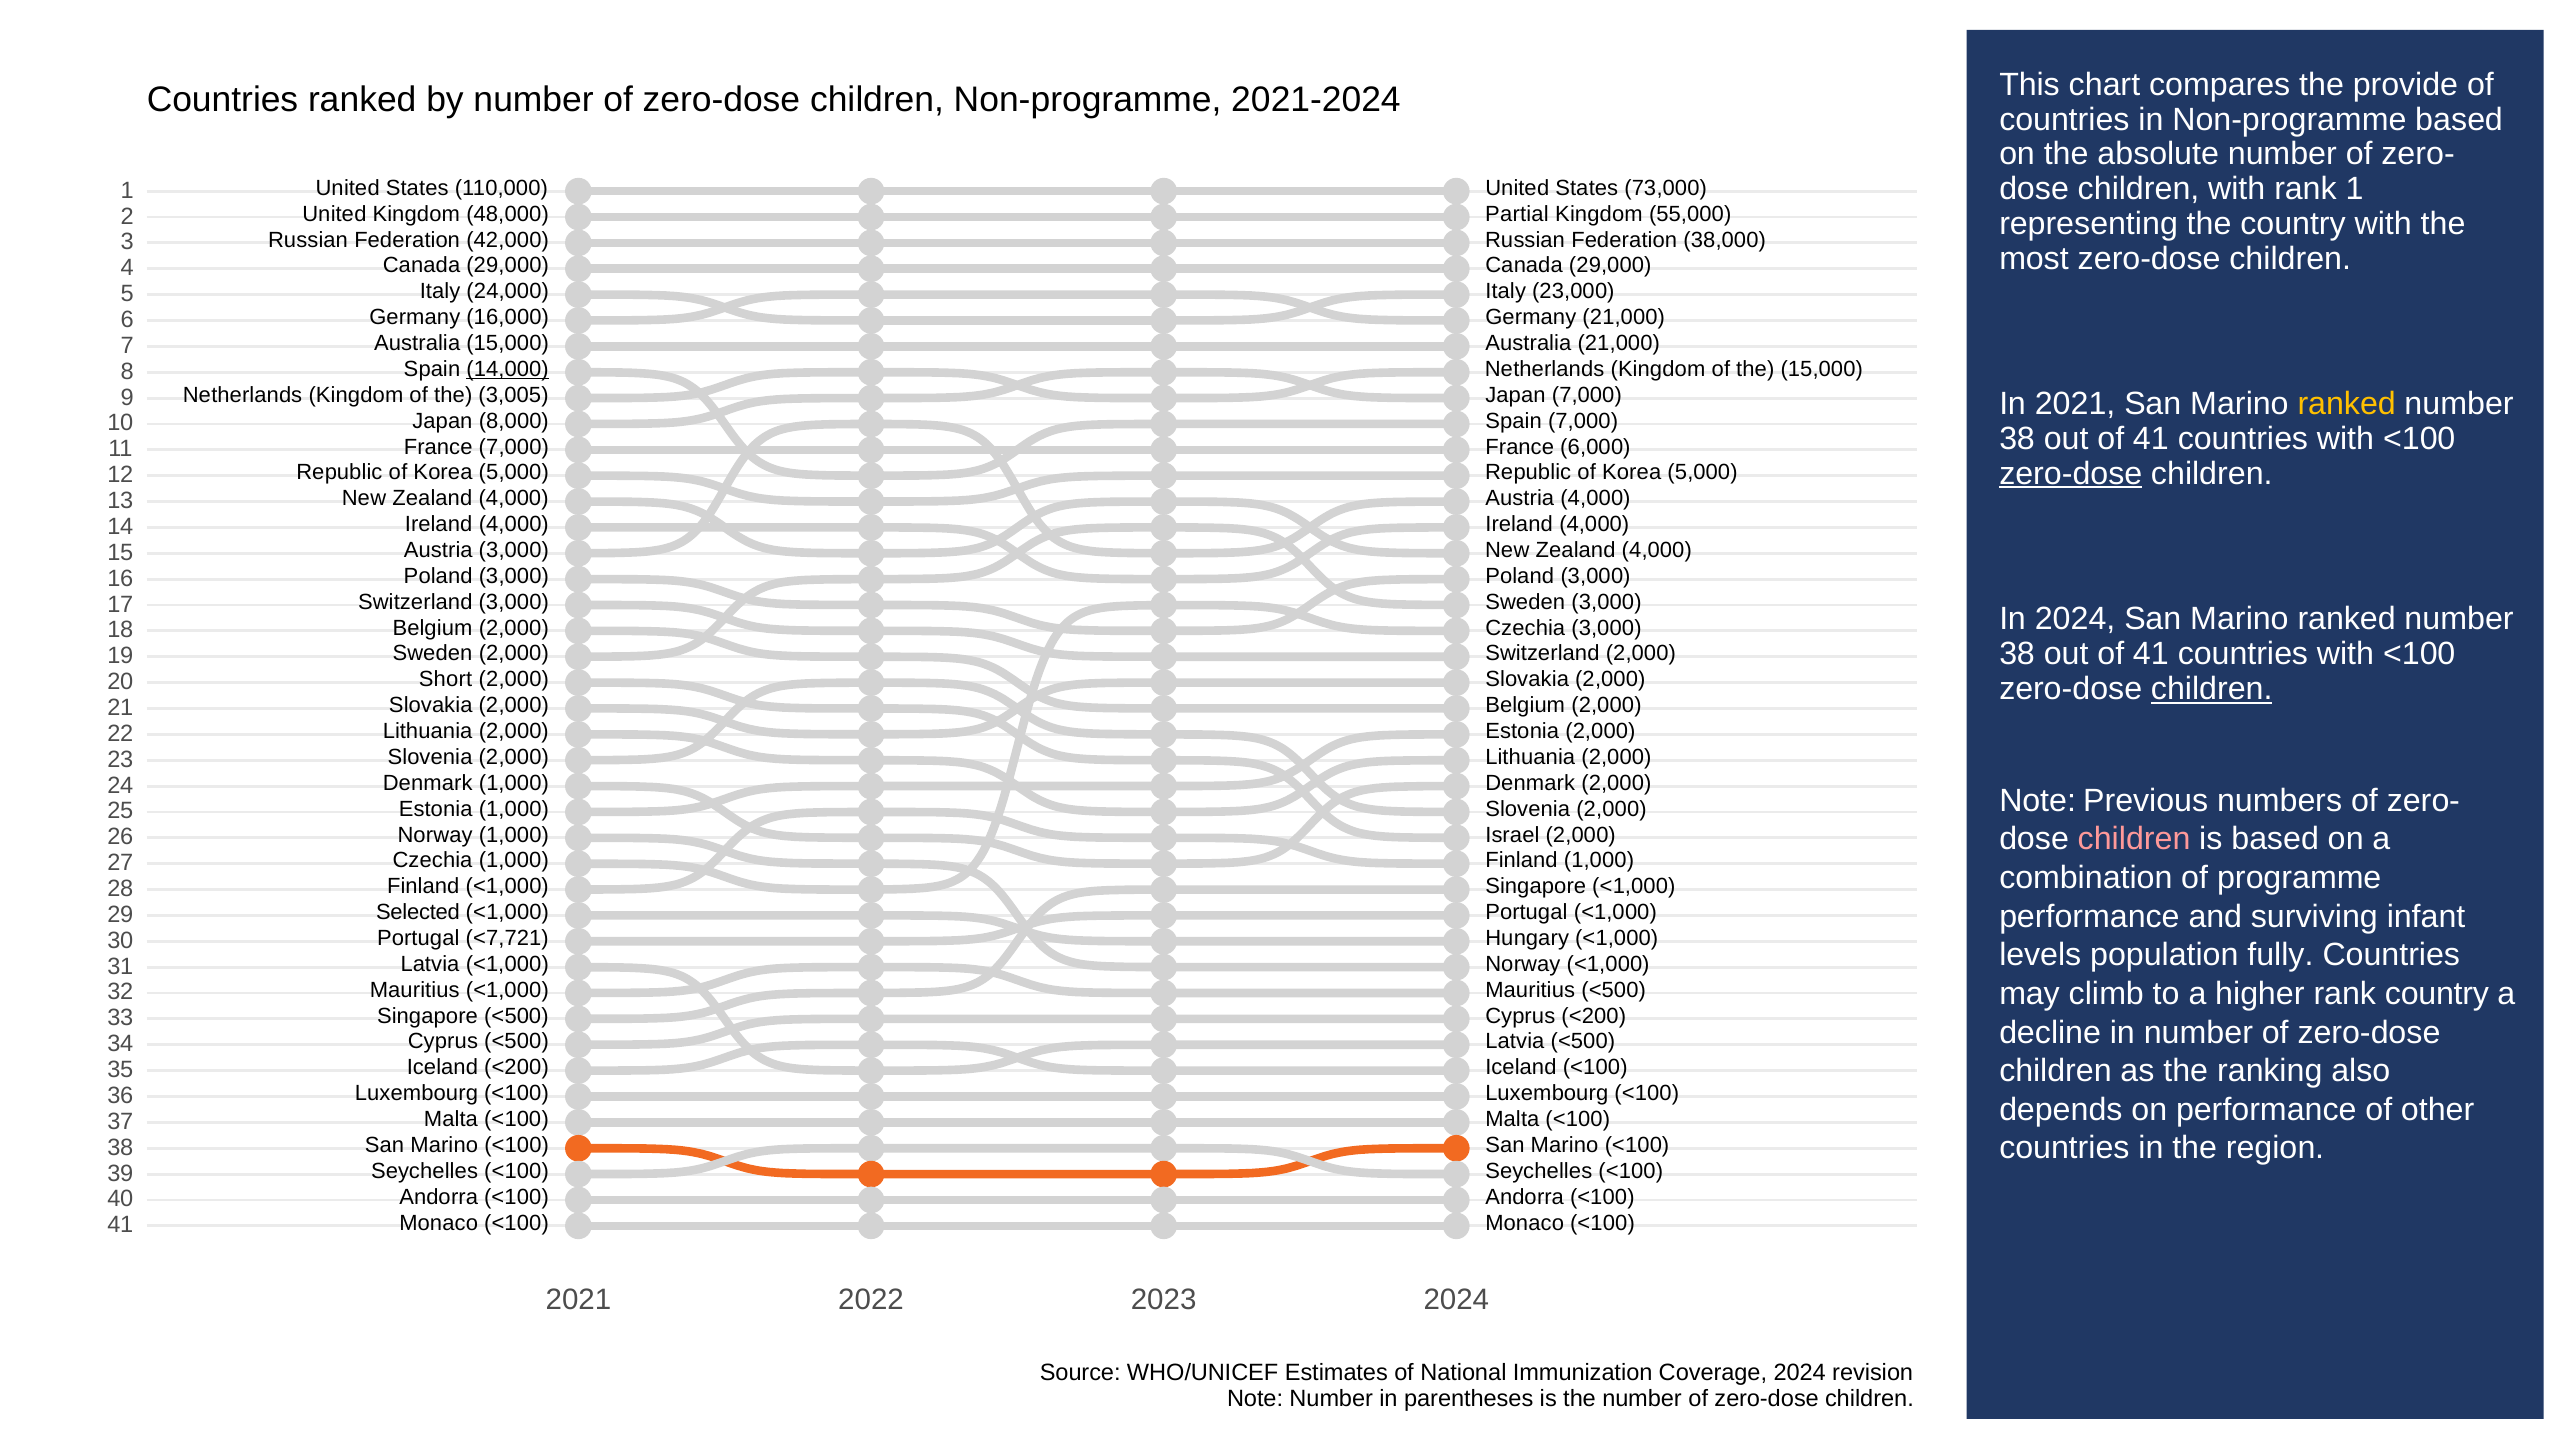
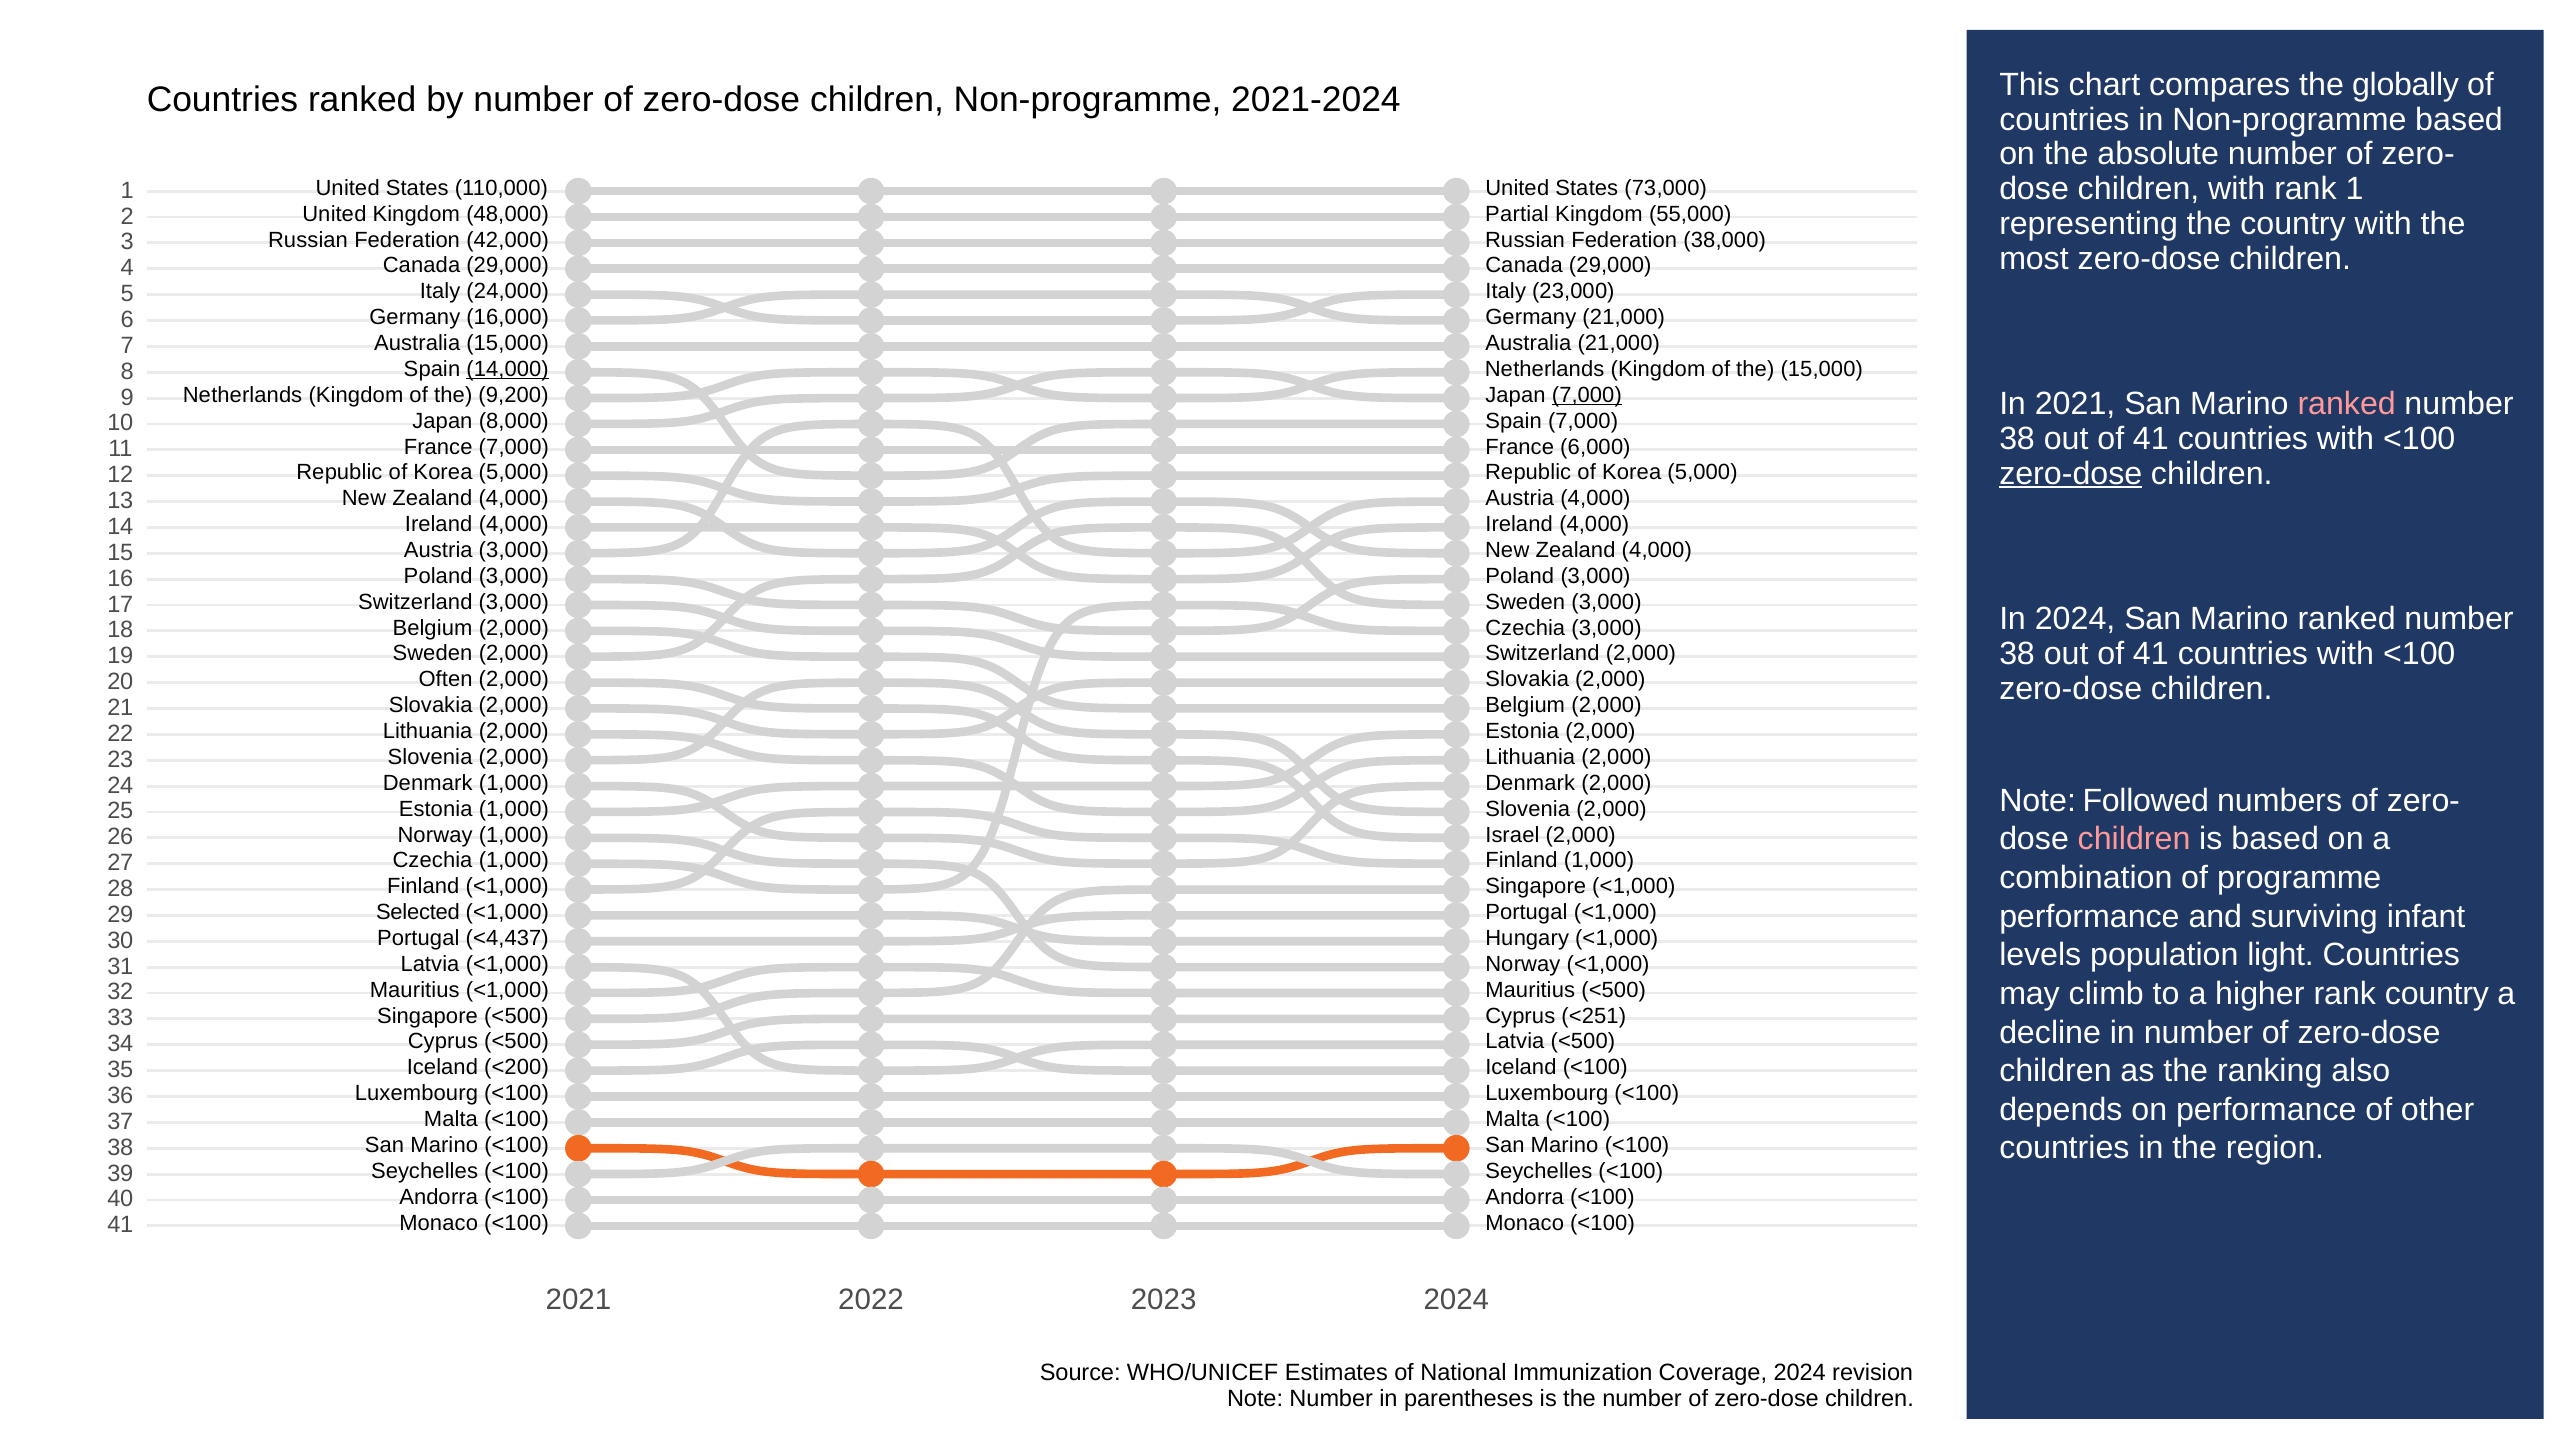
provide: provide -> globally
3,005: 3,005 -> 9,200
7,000 at (1587, 395) underline: none -> present
ranked at (2347, 404) colour: yellow -> pink
Short: Short -> Often
children at (2212, 689) underline: present -> none
Previous: Previous -> Followed
<7,721: <7,721 -> <4,437
fully: fully -> light
Cyprus <200: <200 -> <251
